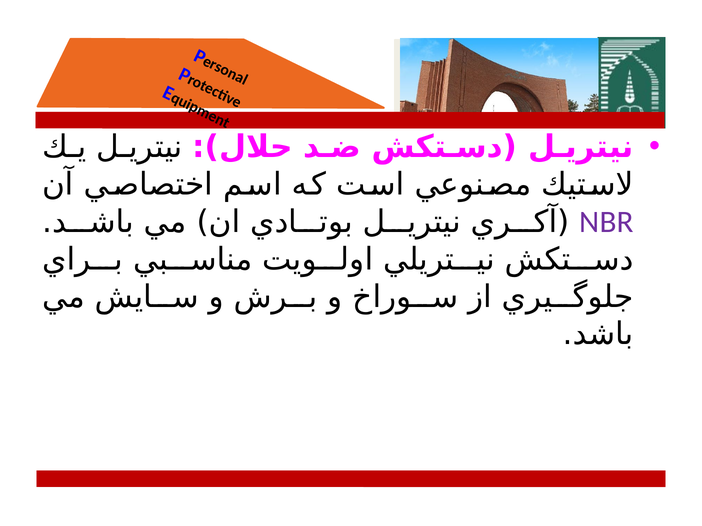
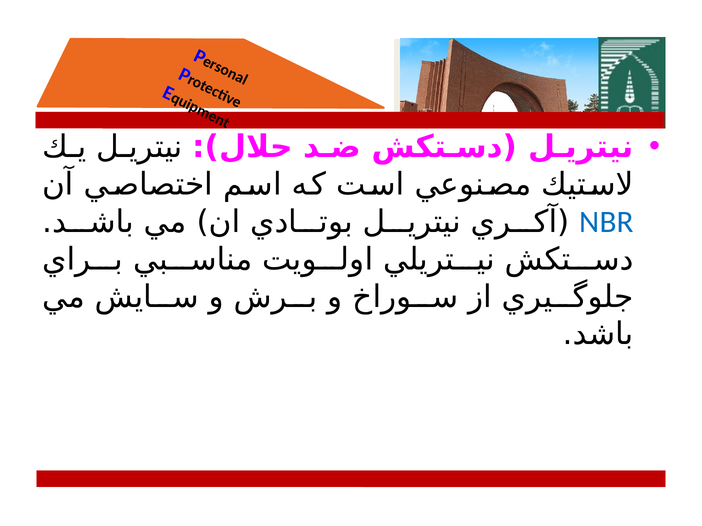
NBR colour: purple -> blue
